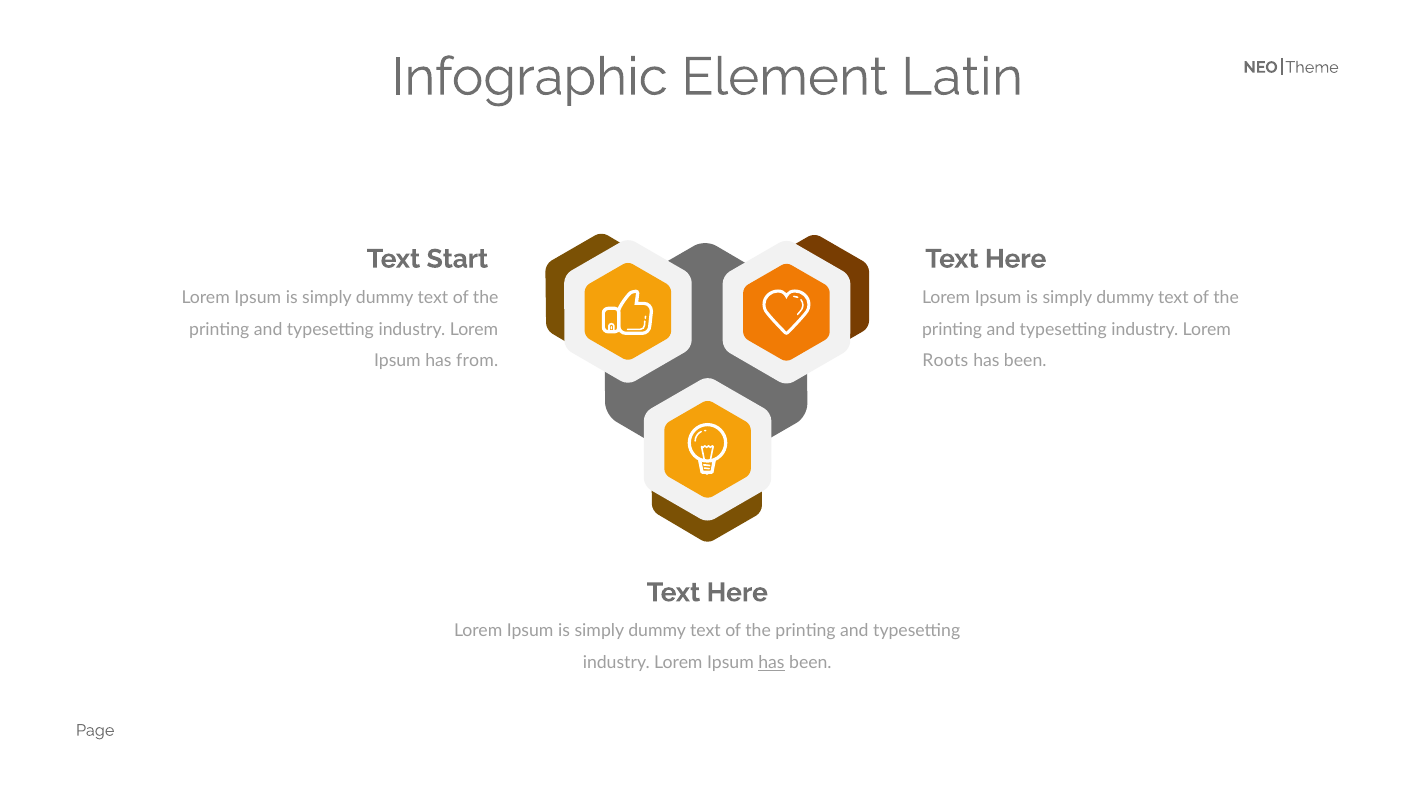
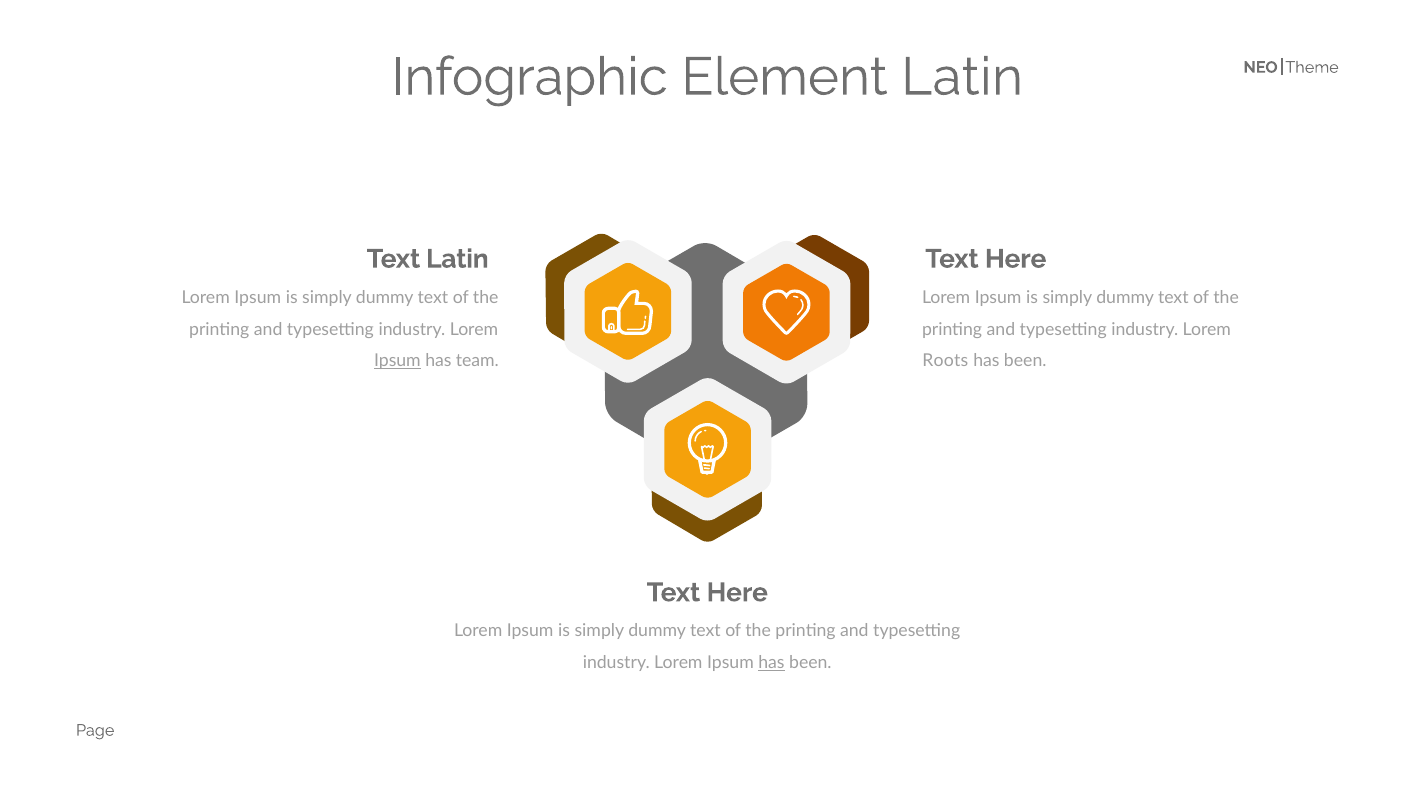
Text Start: Start -> Latin
Ipsum at (397, 361) underline: none -> present
from: from -> team
